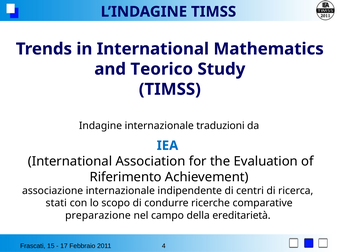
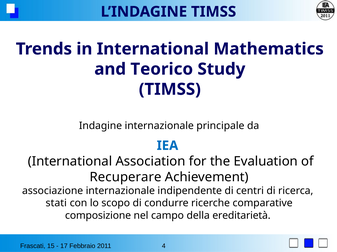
traduzioni: traduzioni -> principale
Riferimento: Riferimento -> Recuperare
preparazione: preparazione -> composizione
